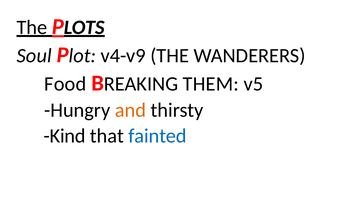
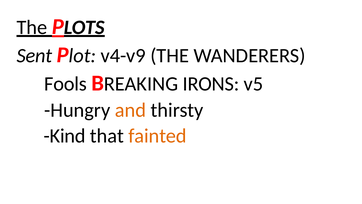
Soul: Soul -> Sent
Food: Food -> Fools
THEM: THEM -> IRONS
fainted colour: blue -> orange
